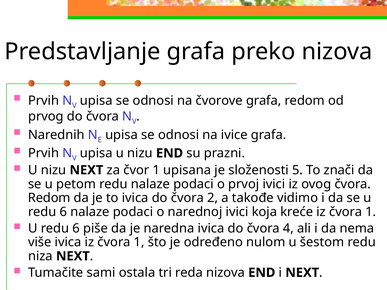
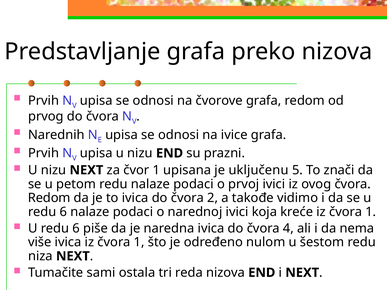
složenosti: složenosti -> uključenu
